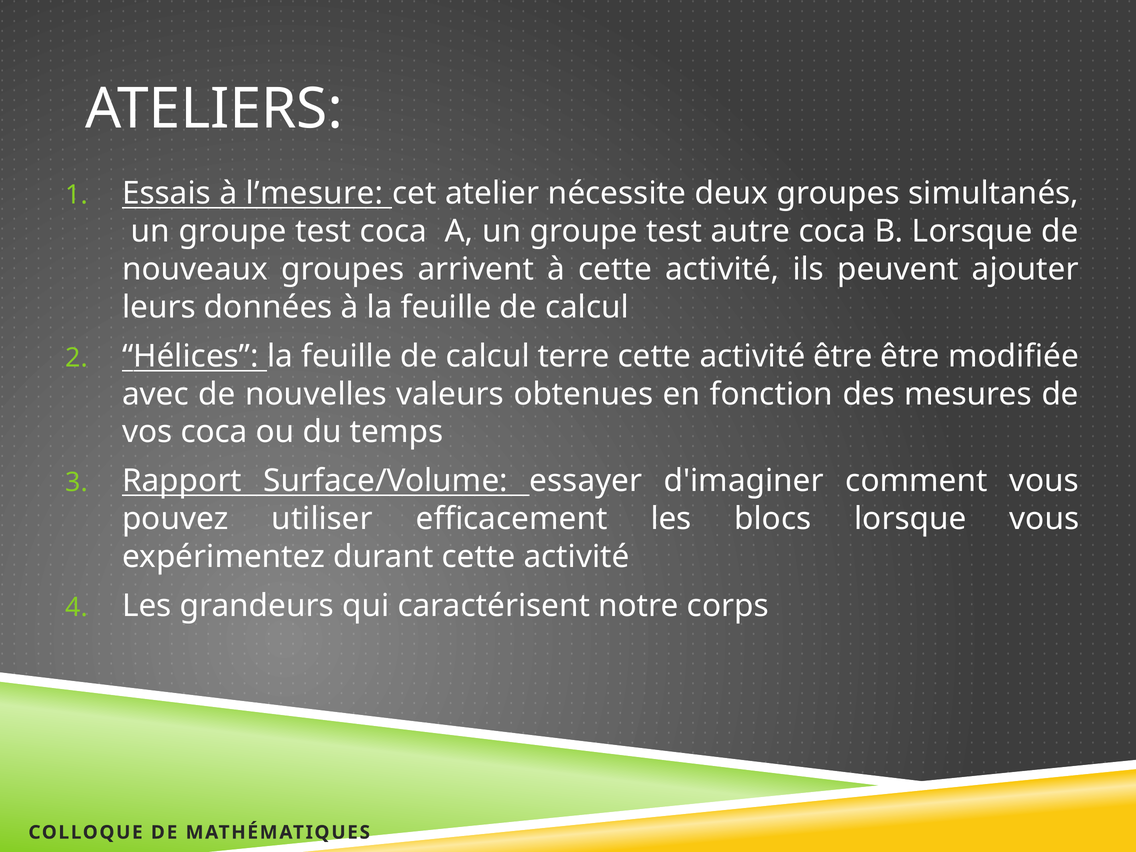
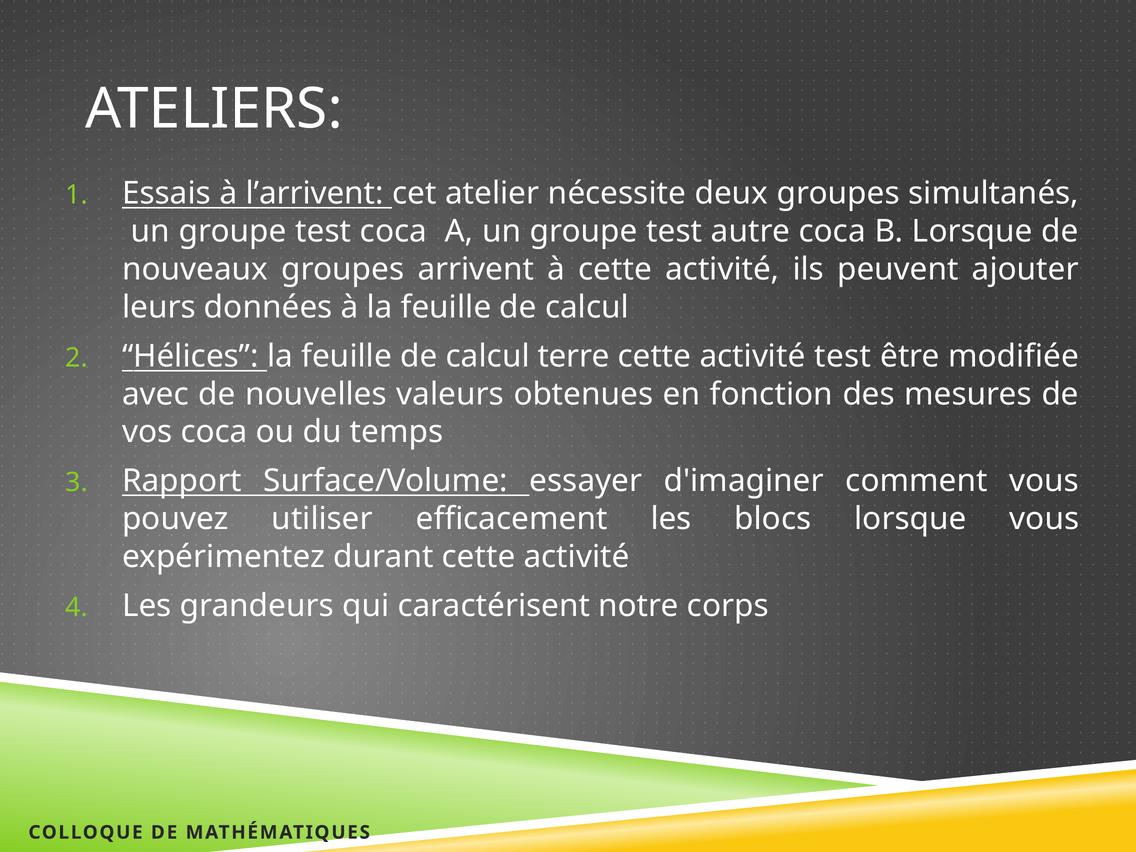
l’mesure: l’mesure -> l’arrivent
activité être: être -> test
